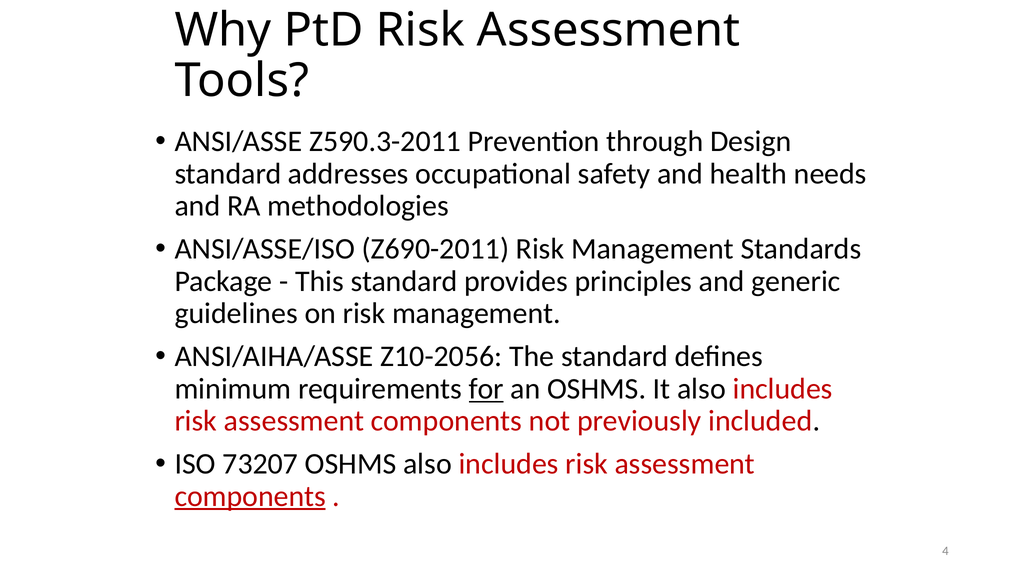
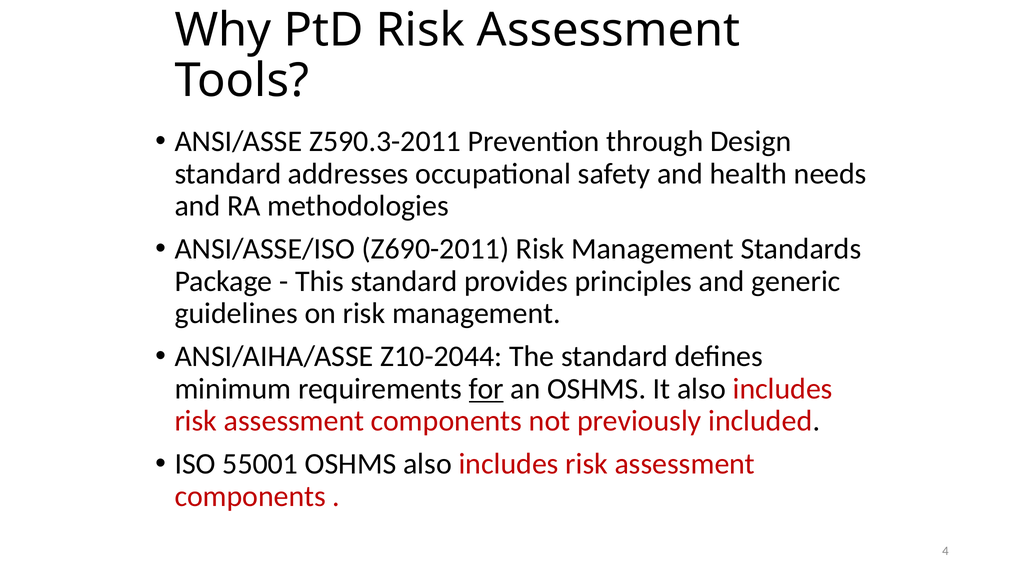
Z10-2056: Z10-2056 -> Z10-2044
73207: 73207 -> 55001
components at (250, 497) underline: present -> none
